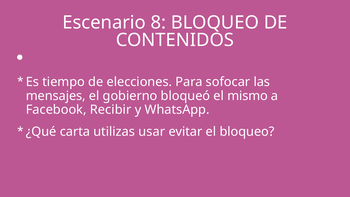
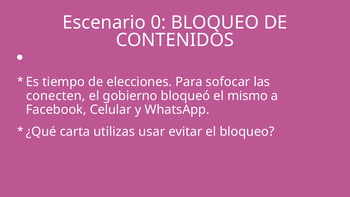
8: 8 -> 0
mensajes: mensajes -> conecten
Recibir: Recibir -> Celular
